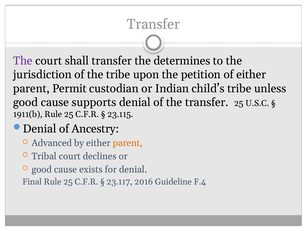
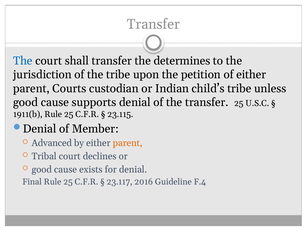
The at (23, 60) colour: purple -> blue
Permit: Permit -> Courts
Ancestry: Ancestry -> Member
